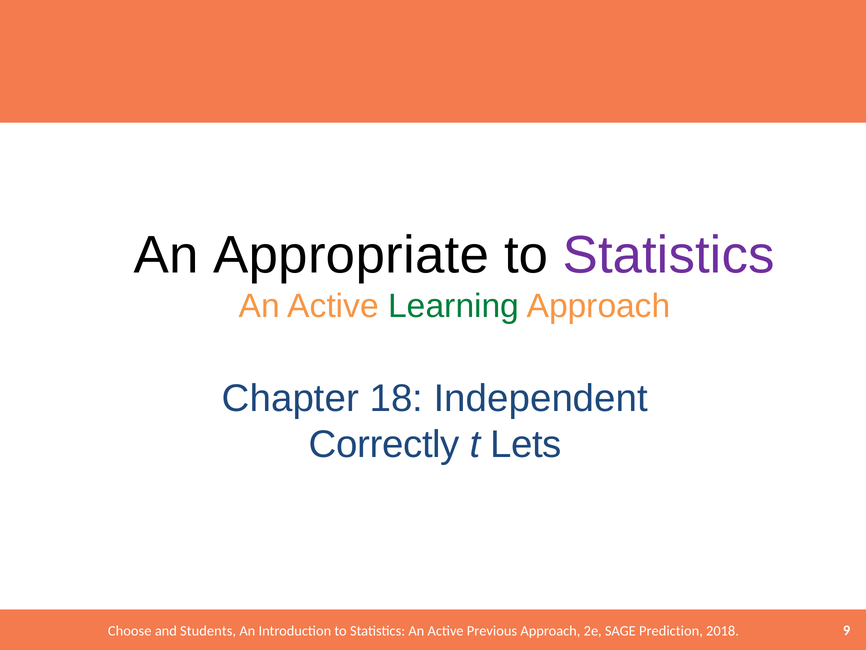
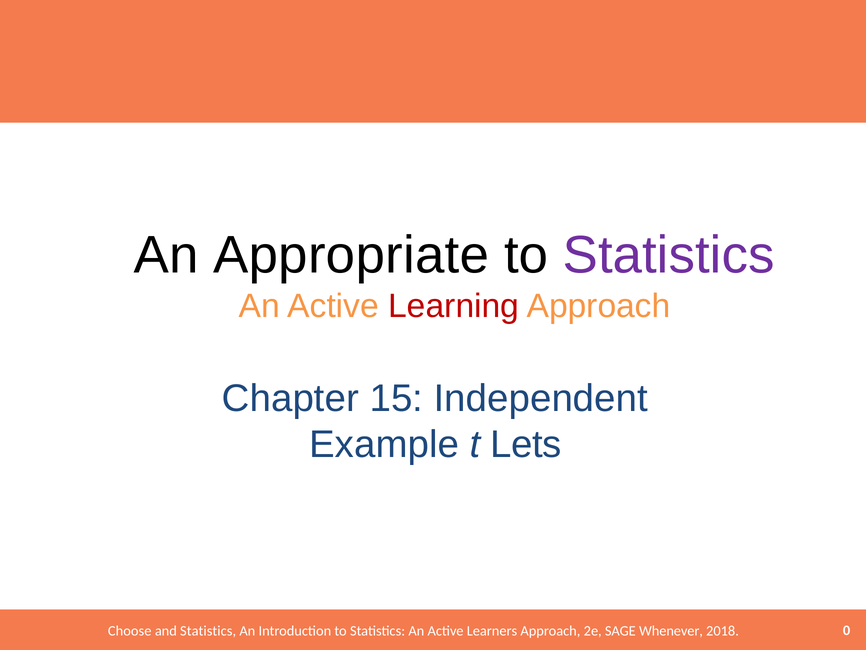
Learning colour: green -> red
18: 18 -> 15
Correctly: Correctly -> Example
and Students: Students -> Statistics
Previous: Previous -> Learners
Prediction: Prediction -> Whenever
9: 9 -> 0
